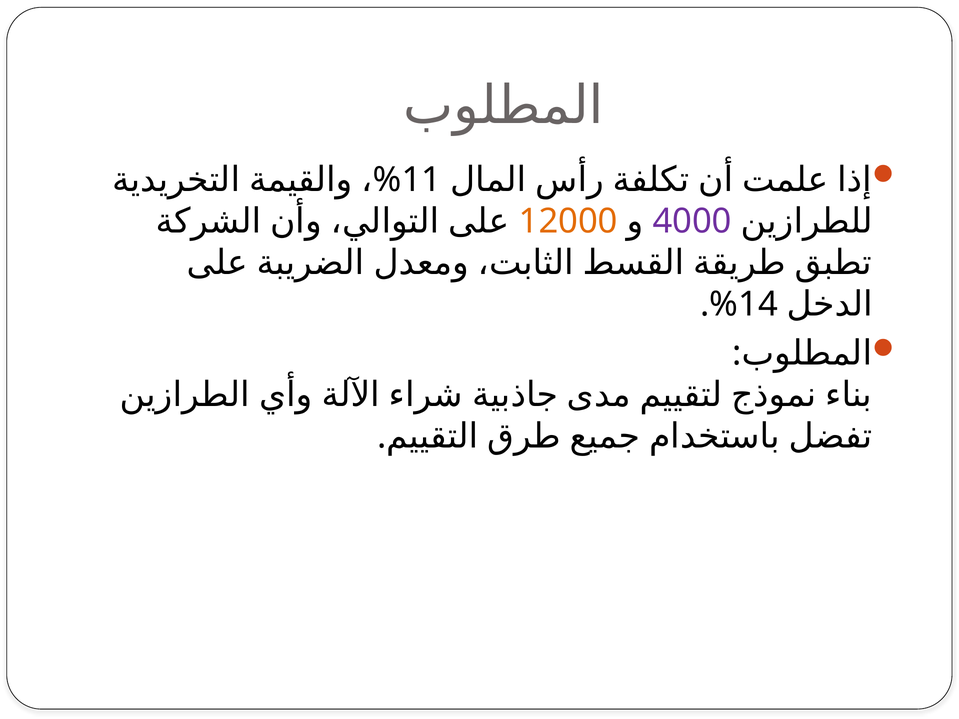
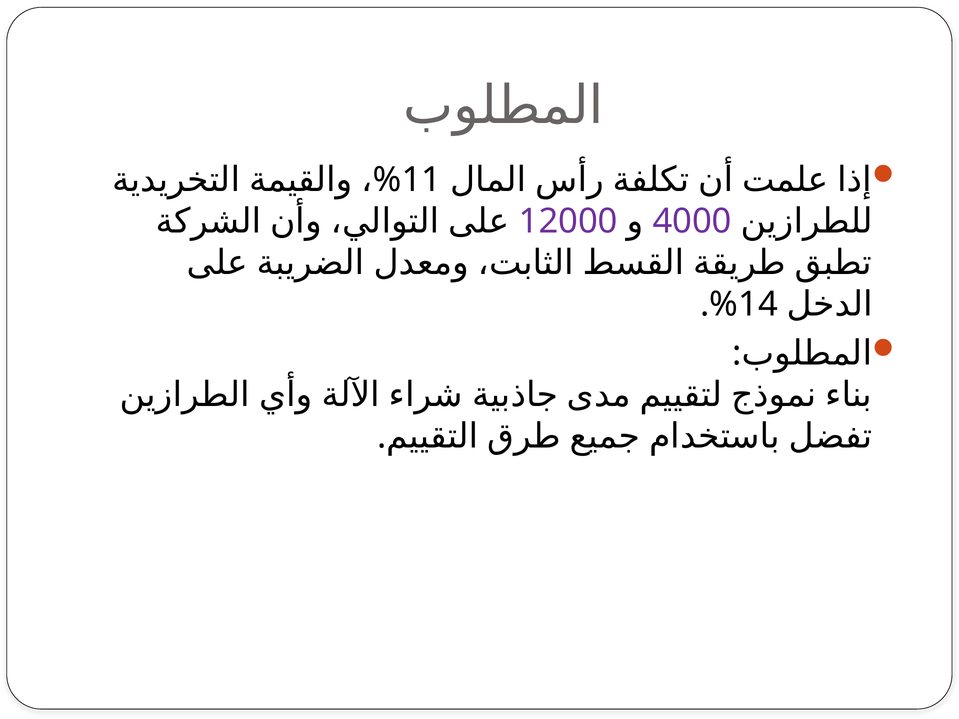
12000 colour: orange -> purple
